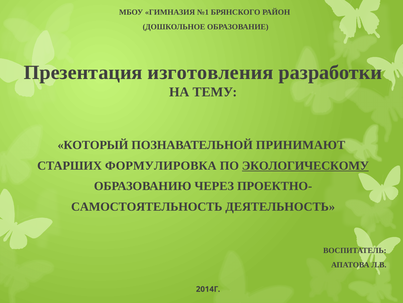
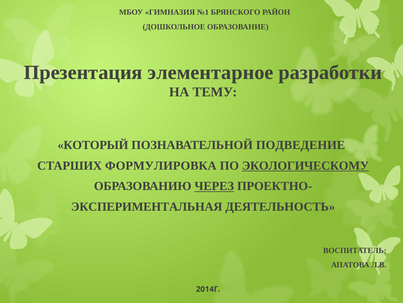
изготовления: изготовления -> элементарное
ПРИНИМАЮТ: ПРИНИМАЮТ -> ПОДВЕДЕНИЕ
ЧЕРЕЗ underline: none -> present
САМОСТОЯТЕЛЬНОСТЬ: САМОСТОЯТЕЛЬНОСТЬ -> ЭКСПЕРИМЕНТАЛЬНАЯ
